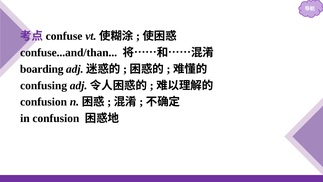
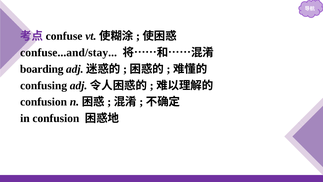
confuse...and/than: confuse...and/than -> confuse...and/stay
